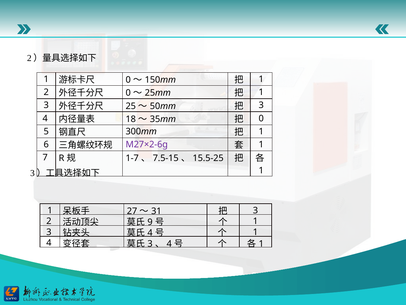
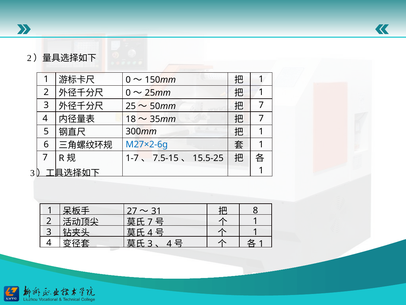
3 at (261, 105): 3 -> 7
0 at (261, 118): 0 -> 7
M27×2-6g colour: purple -> blue
3 at (255, 210): 3 -> 8
9 at (150, 222): 9 -> 7
